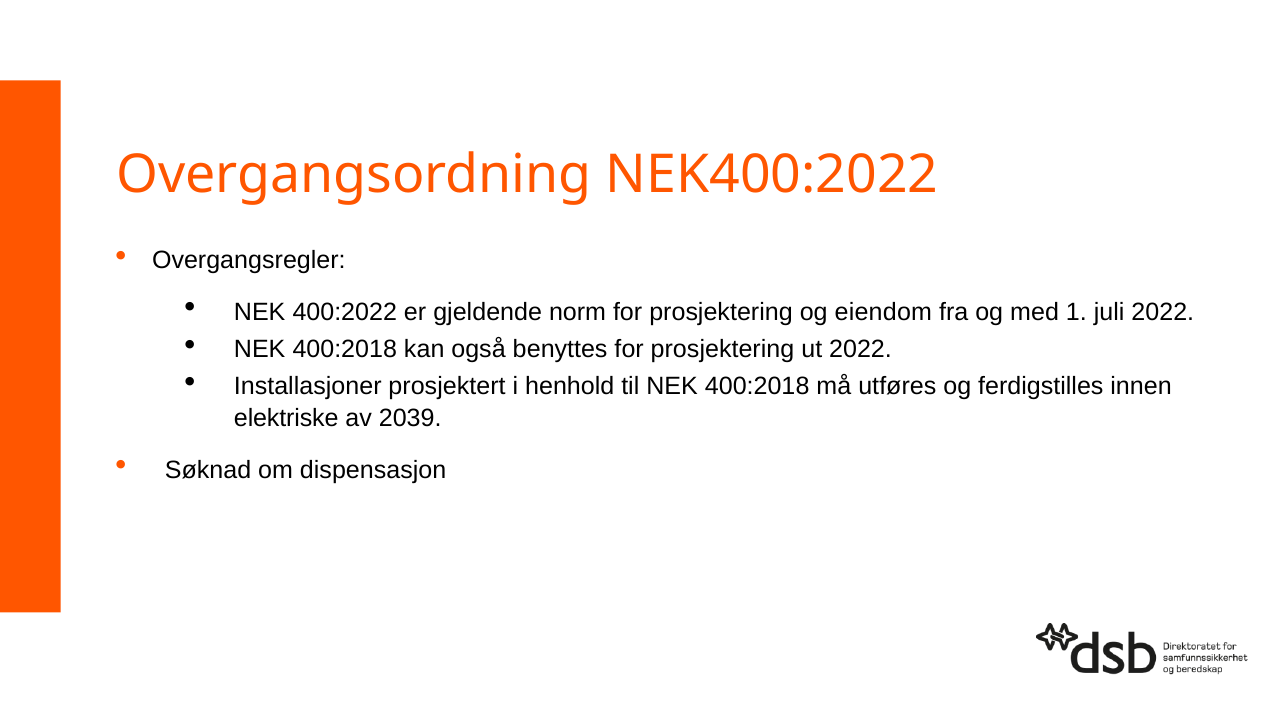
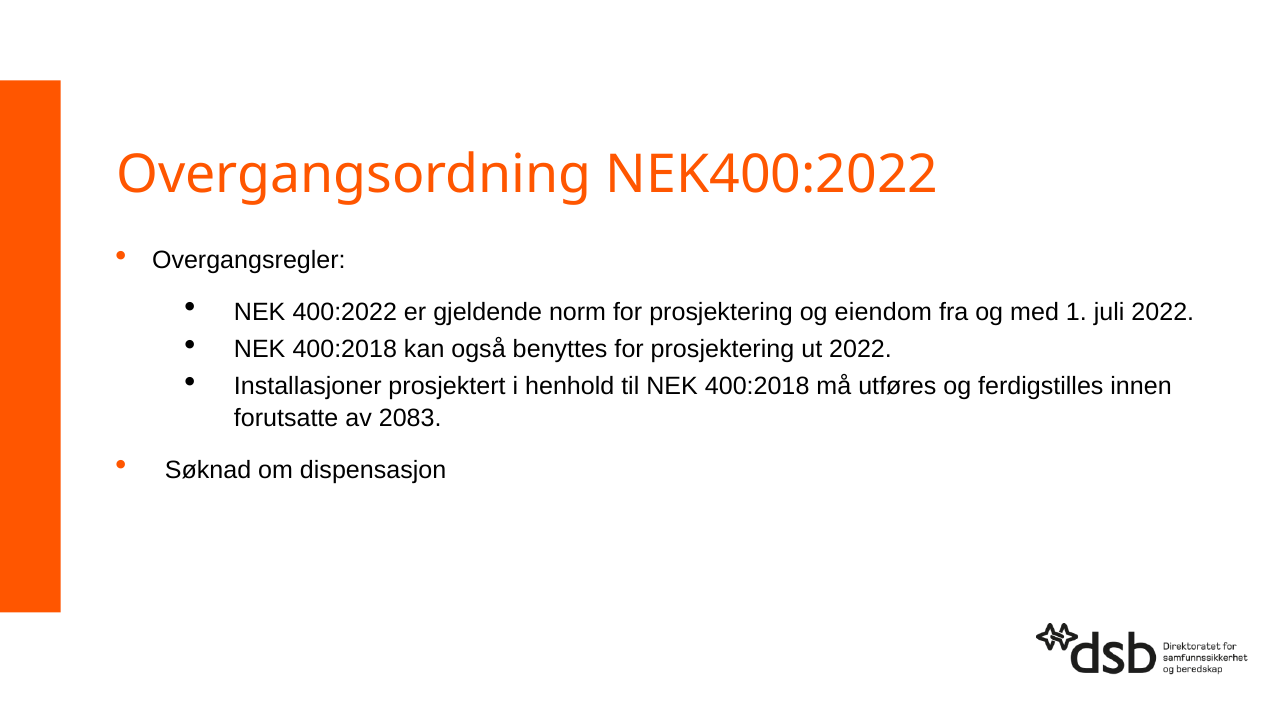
elektriske: elektriske -> forutsatte
2039: 2039 -> 2083
